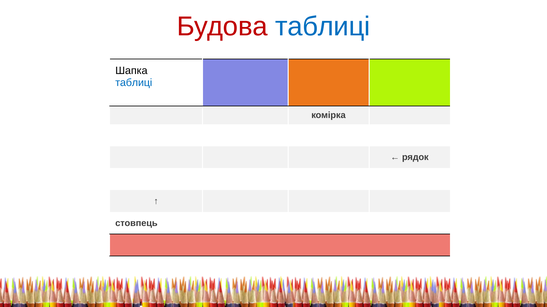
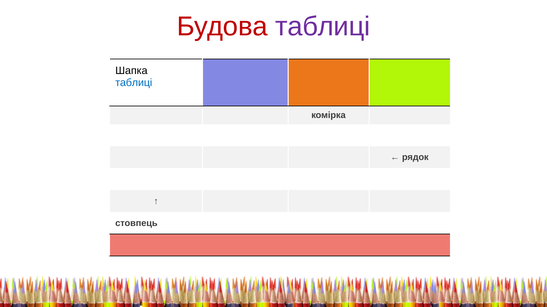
таблиці at (323, 27) colour: blue -> purple
